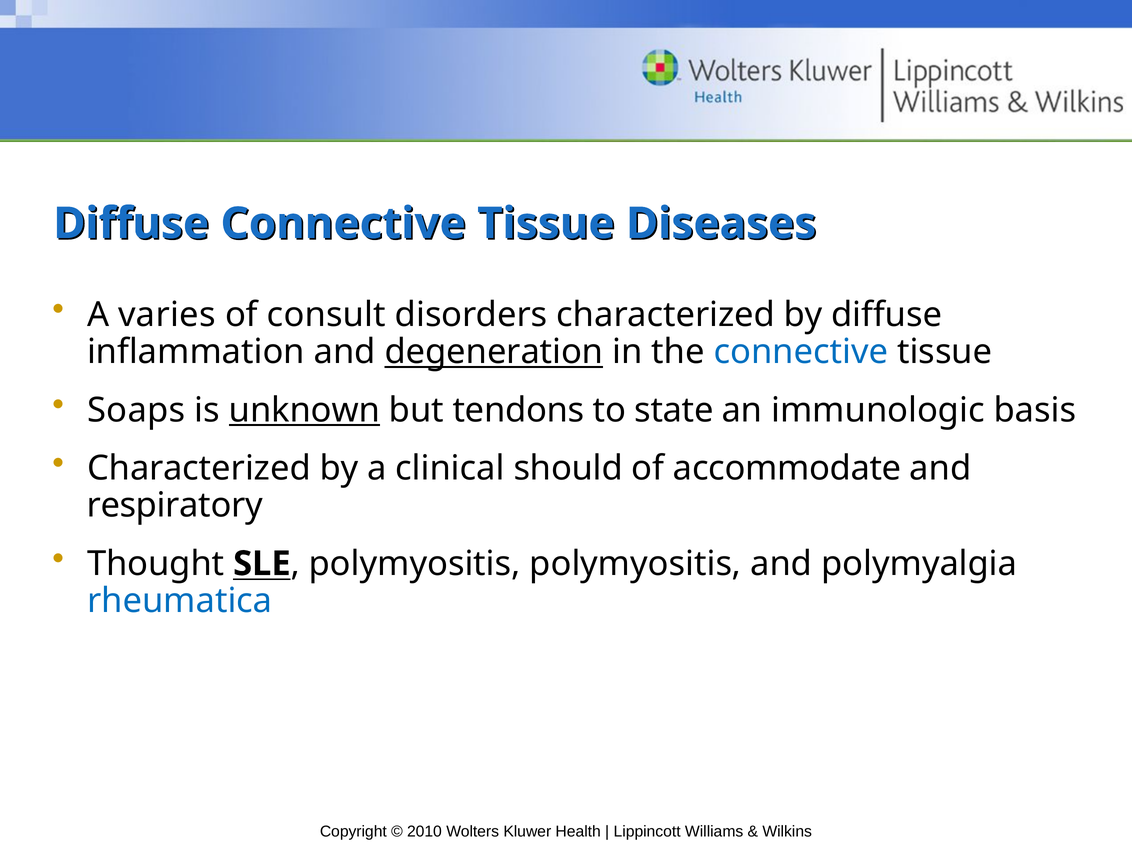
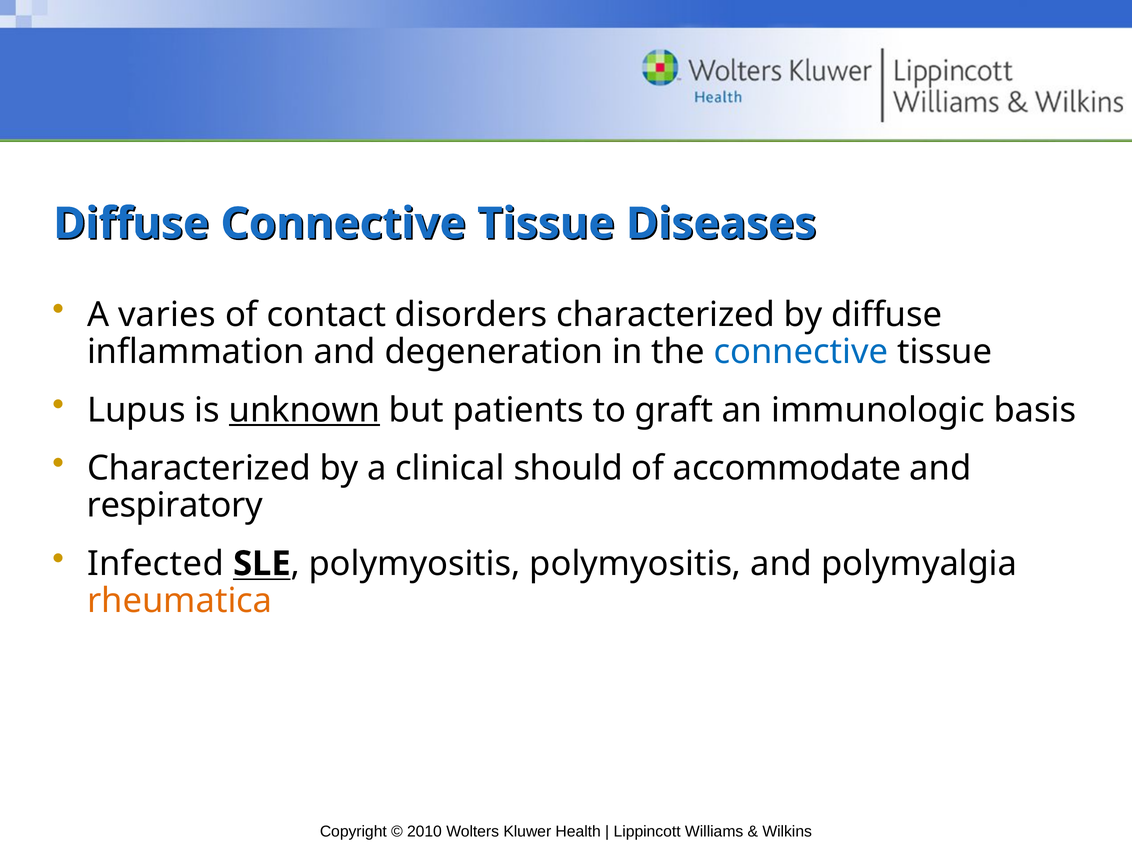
consult: consult -> contact
degeneration underline: present -> none
Soaps: Soaps -> Lupus
tendons: tendons -> patients
state: state -> graft
Thought: Thought -> Infected
rheumatica colour: blue -> orange
